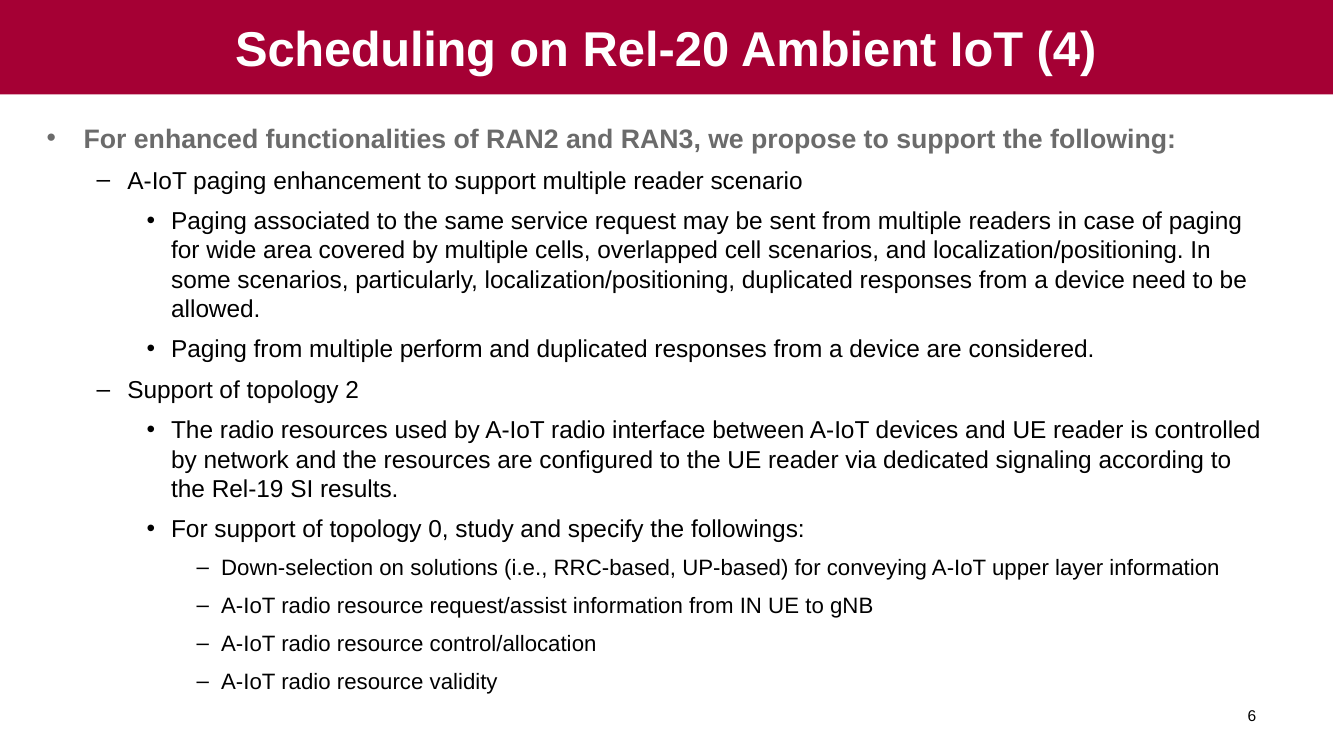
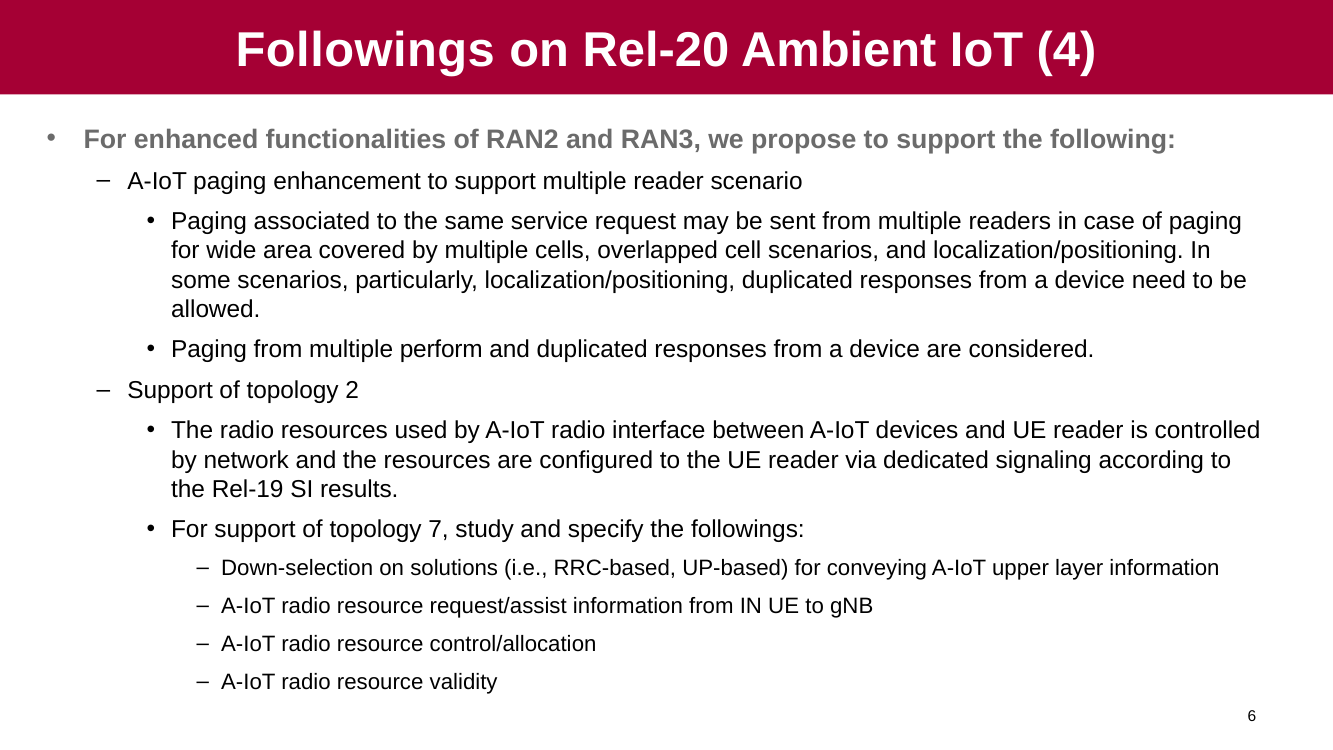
Scheduling at (366, 51): Scheduling -> Followings
0: 0 -> 7
